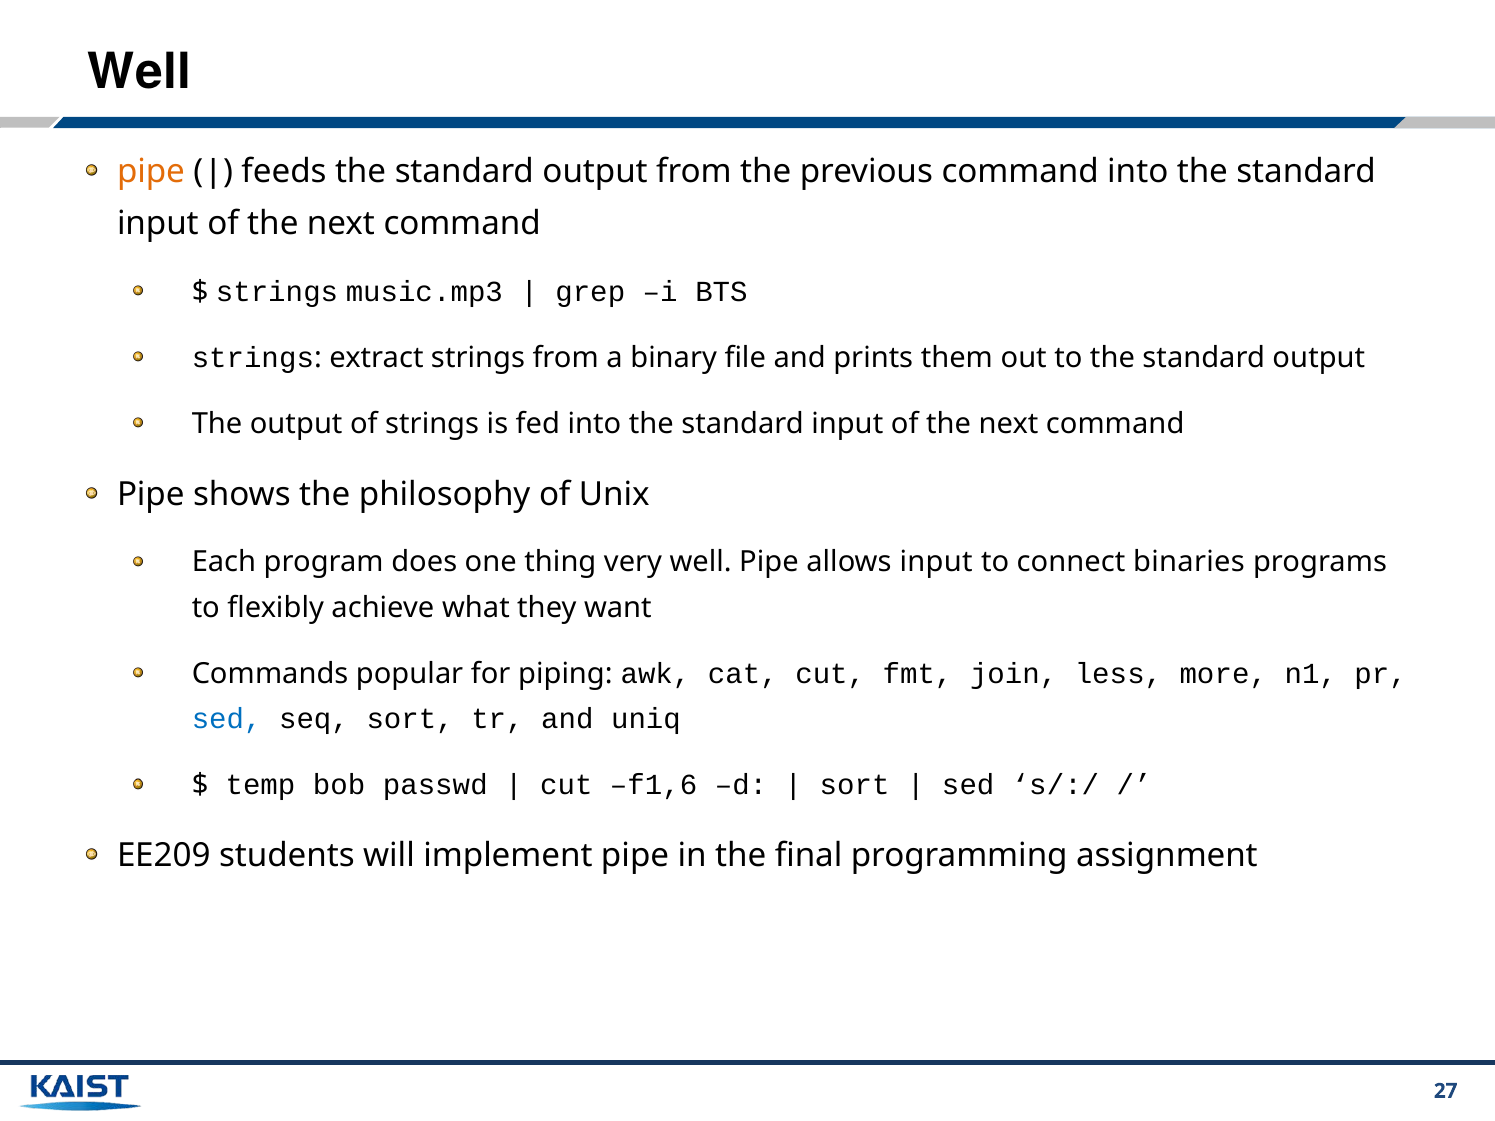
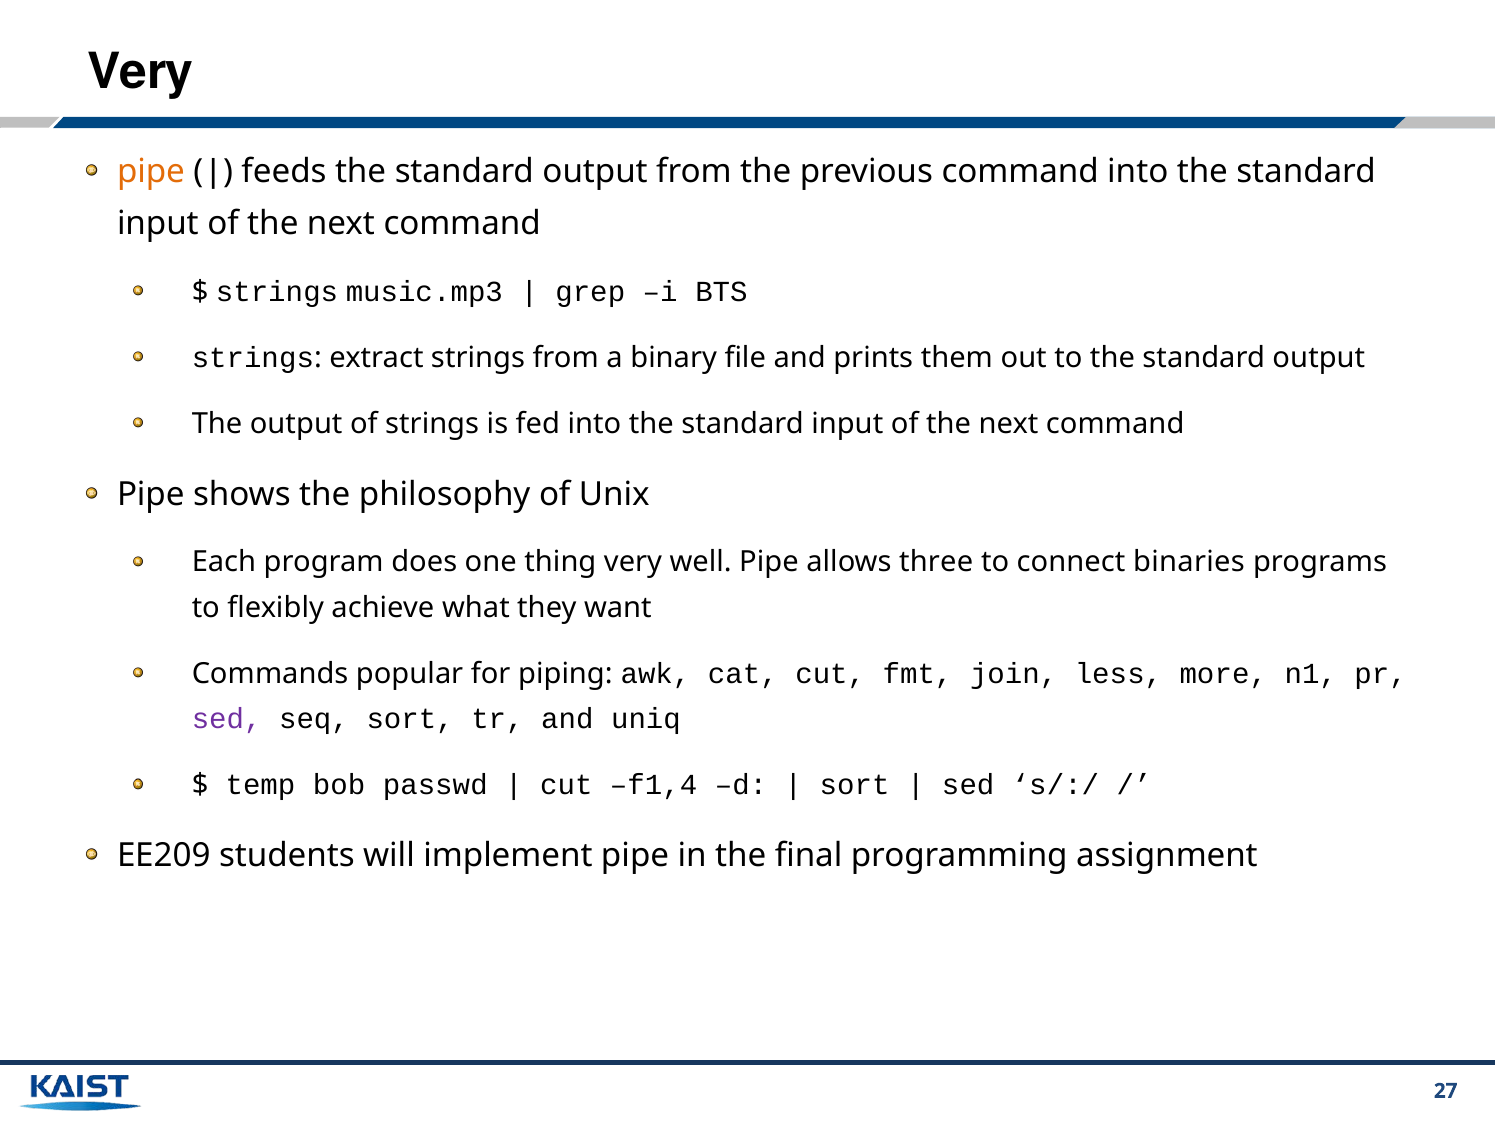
Well at (140, 72): Well -> Very
allows input: input -> three
sed at (227, 719) colour: blue -> purple
f1,6: f1,6 -> f1,4
